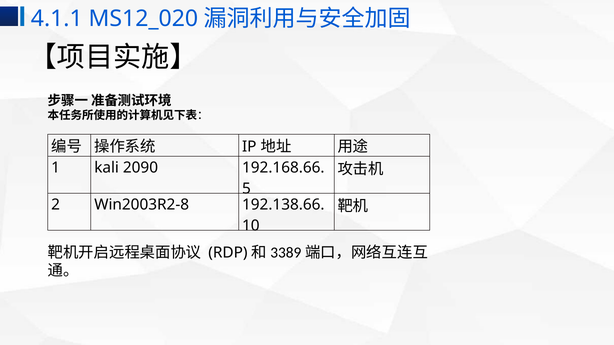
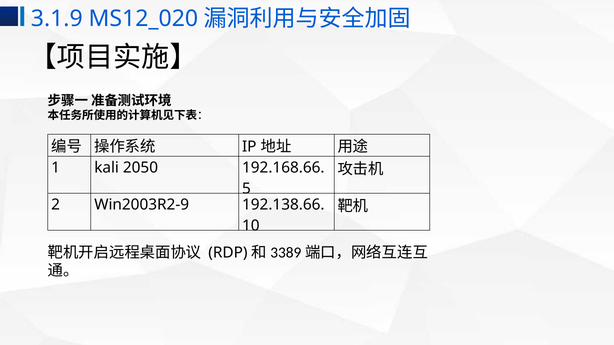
4.1.1: 4.1.1 -> 3.1.9
2090: 2090 -> 2050
Win2003R2-8: Win2003R2-8 -> Win2003R2-9
